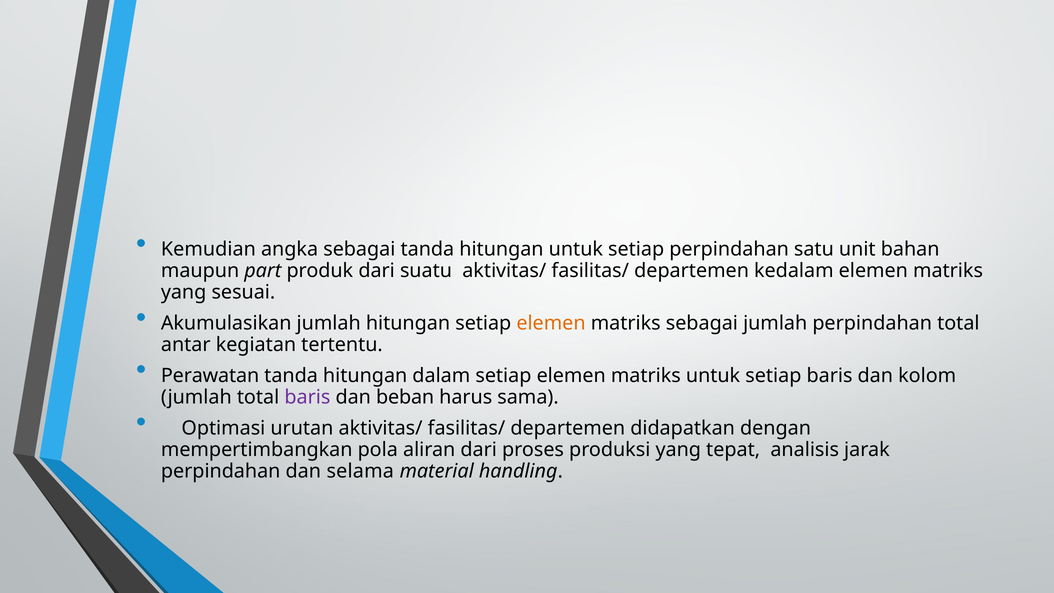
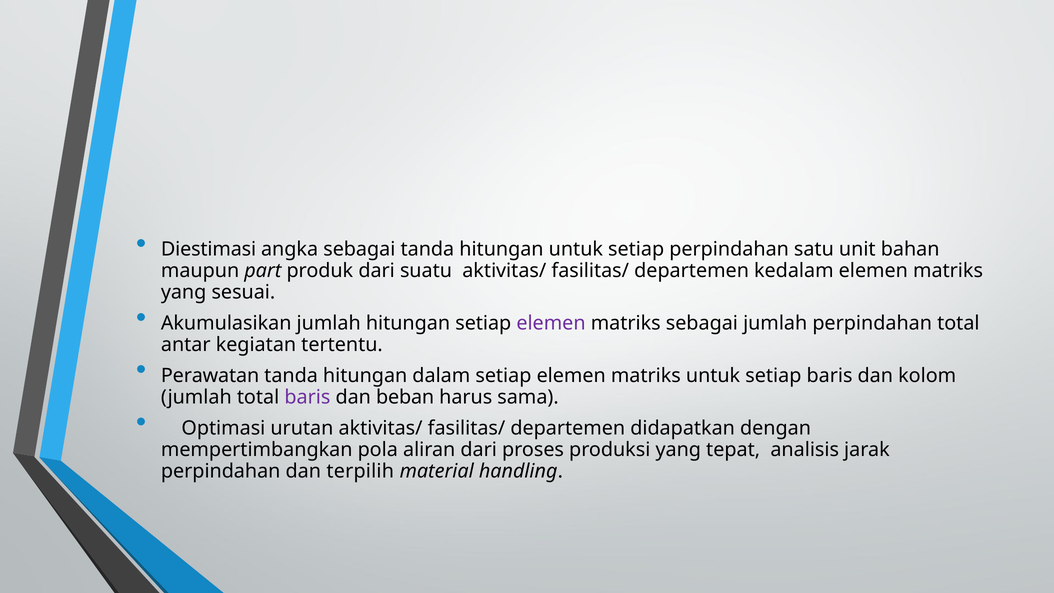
Kemudian: Kemudian -> Diestimasi
elemen at (551, 323) colour: orange -> purple
selama: selama -> terpilih
